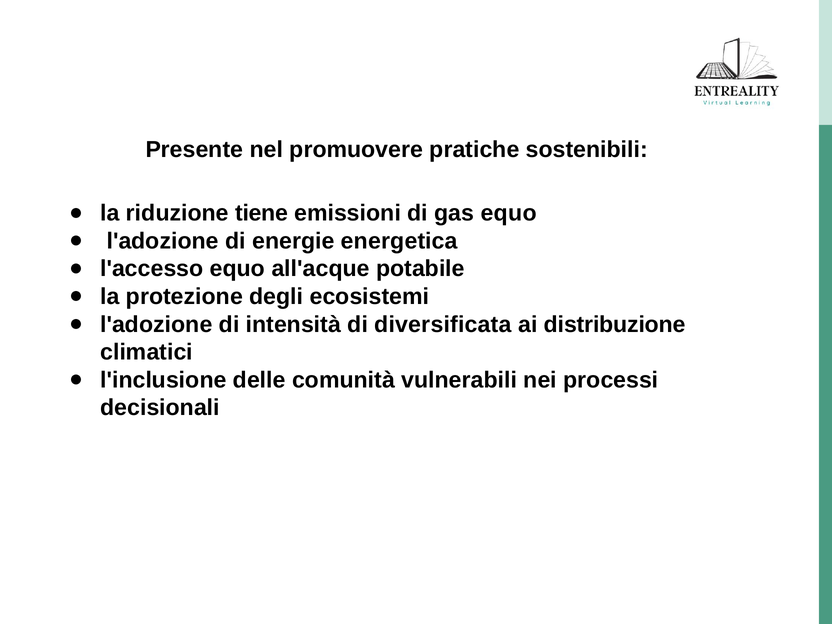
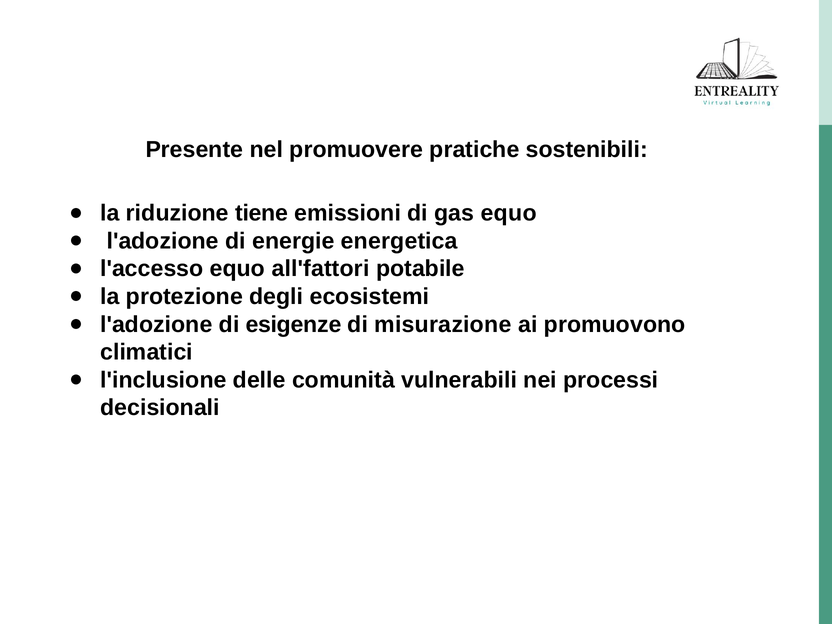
all'acque: all'acque -> all'fattori
intensità: intensità -> esigenze
diversificata: diversificata -> misurazione
distribuzione: distribuzione -> promuovono
